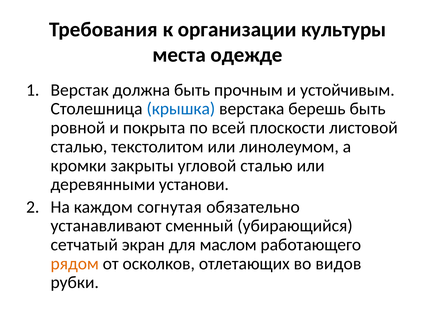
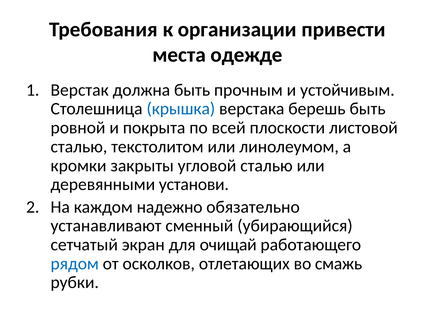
культуры: культуры -> привести
согнутая: согнутая -> надежно
маслом: маслом -> очищай
рядом colour: orange -> blue
видов: видов -> смажь
